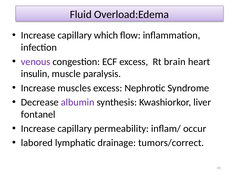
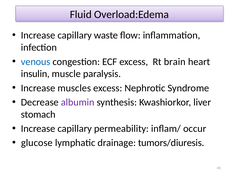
which: which -> waste
venous colour: purple -> blue
fontanel: fontanel -> stomach
labored: labored -> glucose
tumors/correct: tumors/correct -> tumors/diuresis
